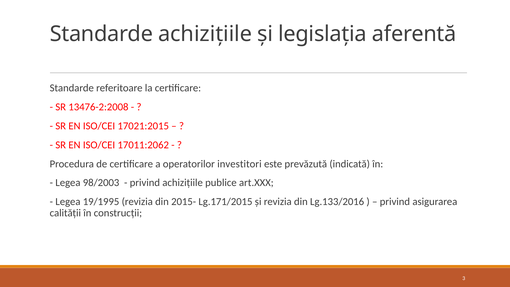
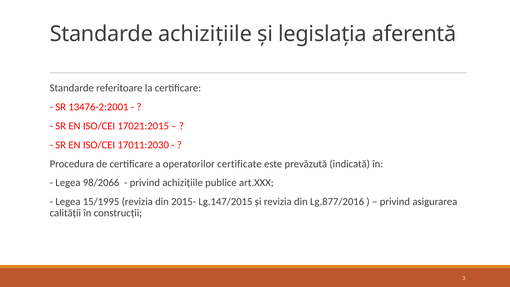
13476-2:2008: 13476-2:2008 -> 13476-2:2001
17011:2062: 17011:2062 -> 17011:2030
investitori: investitori -> certificate
98/2003: 98/2003 -> 98/2066
19/1995: 19/1995 -> 15/1995
Lg.171/2015: Lg.171/2015 -> Lg.147/2015
Lg.133/2016: Lg.133/2016 -> Lg.877/2016
